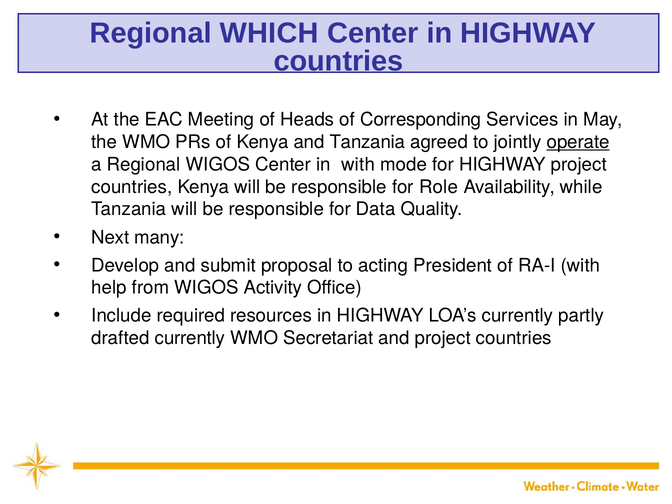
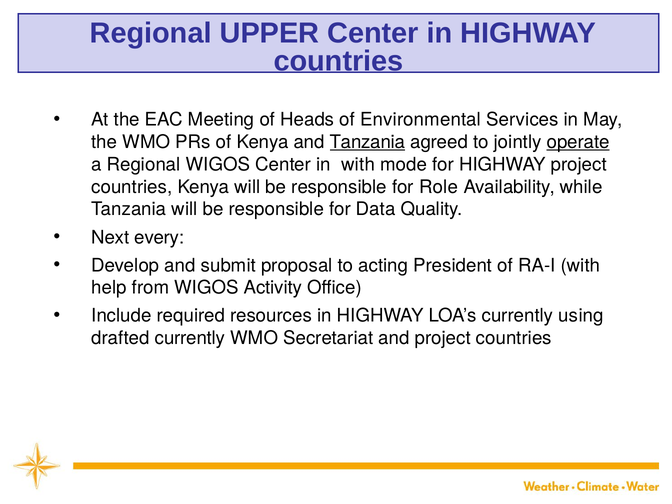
WHICH: WHICH -> UPPER
Corresponding: Corresponding -> Environmental
Tanzania at (367, 142) underline: none -> present
many: many -> every
partly: partly -> using
